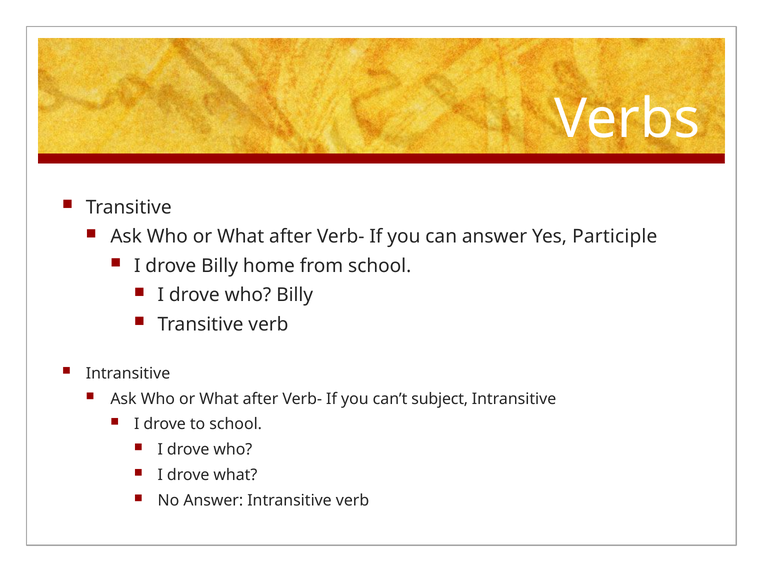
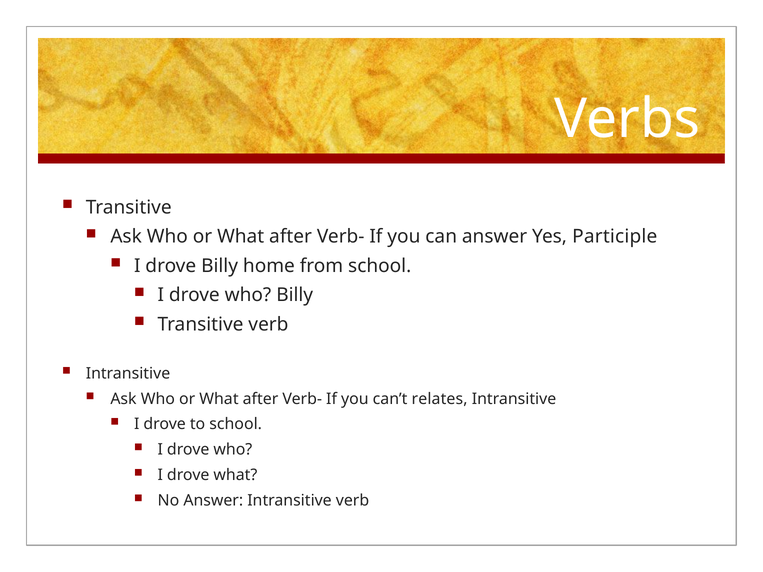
subject: subject -> relates
